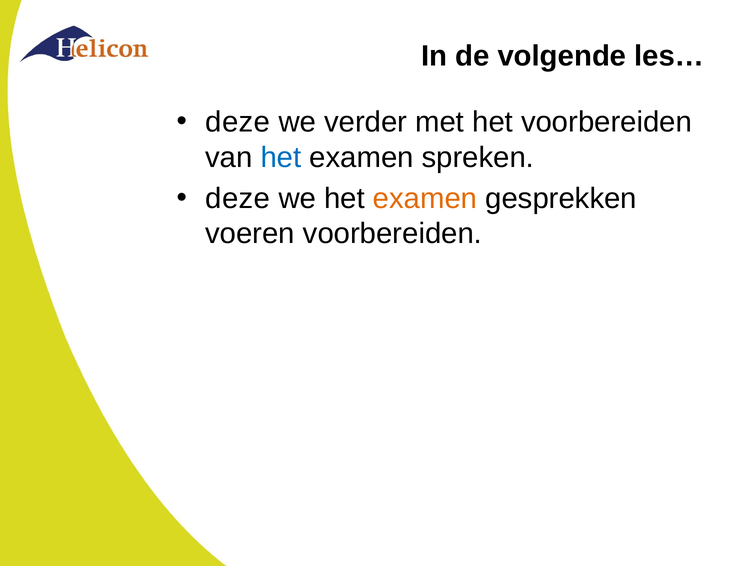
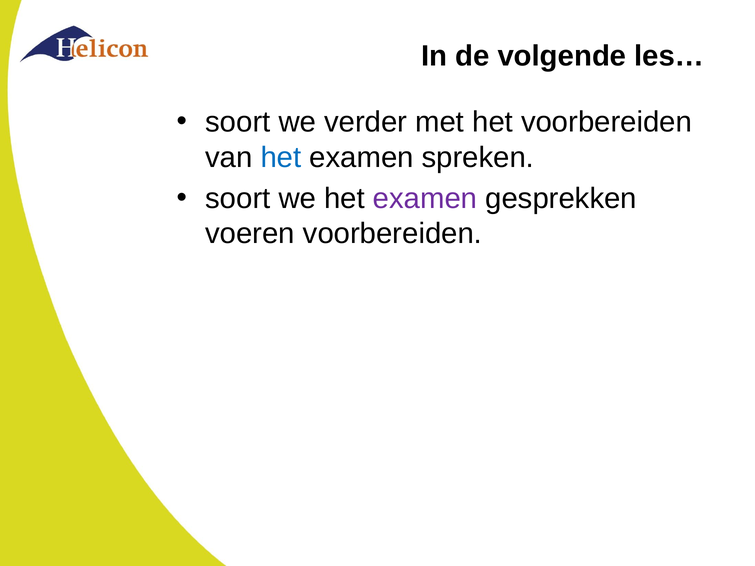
deze at (238, 122): deze -> soort
deze at (238, 199): deze -> soort
examen at (425, 199) colour: orange -> purple
